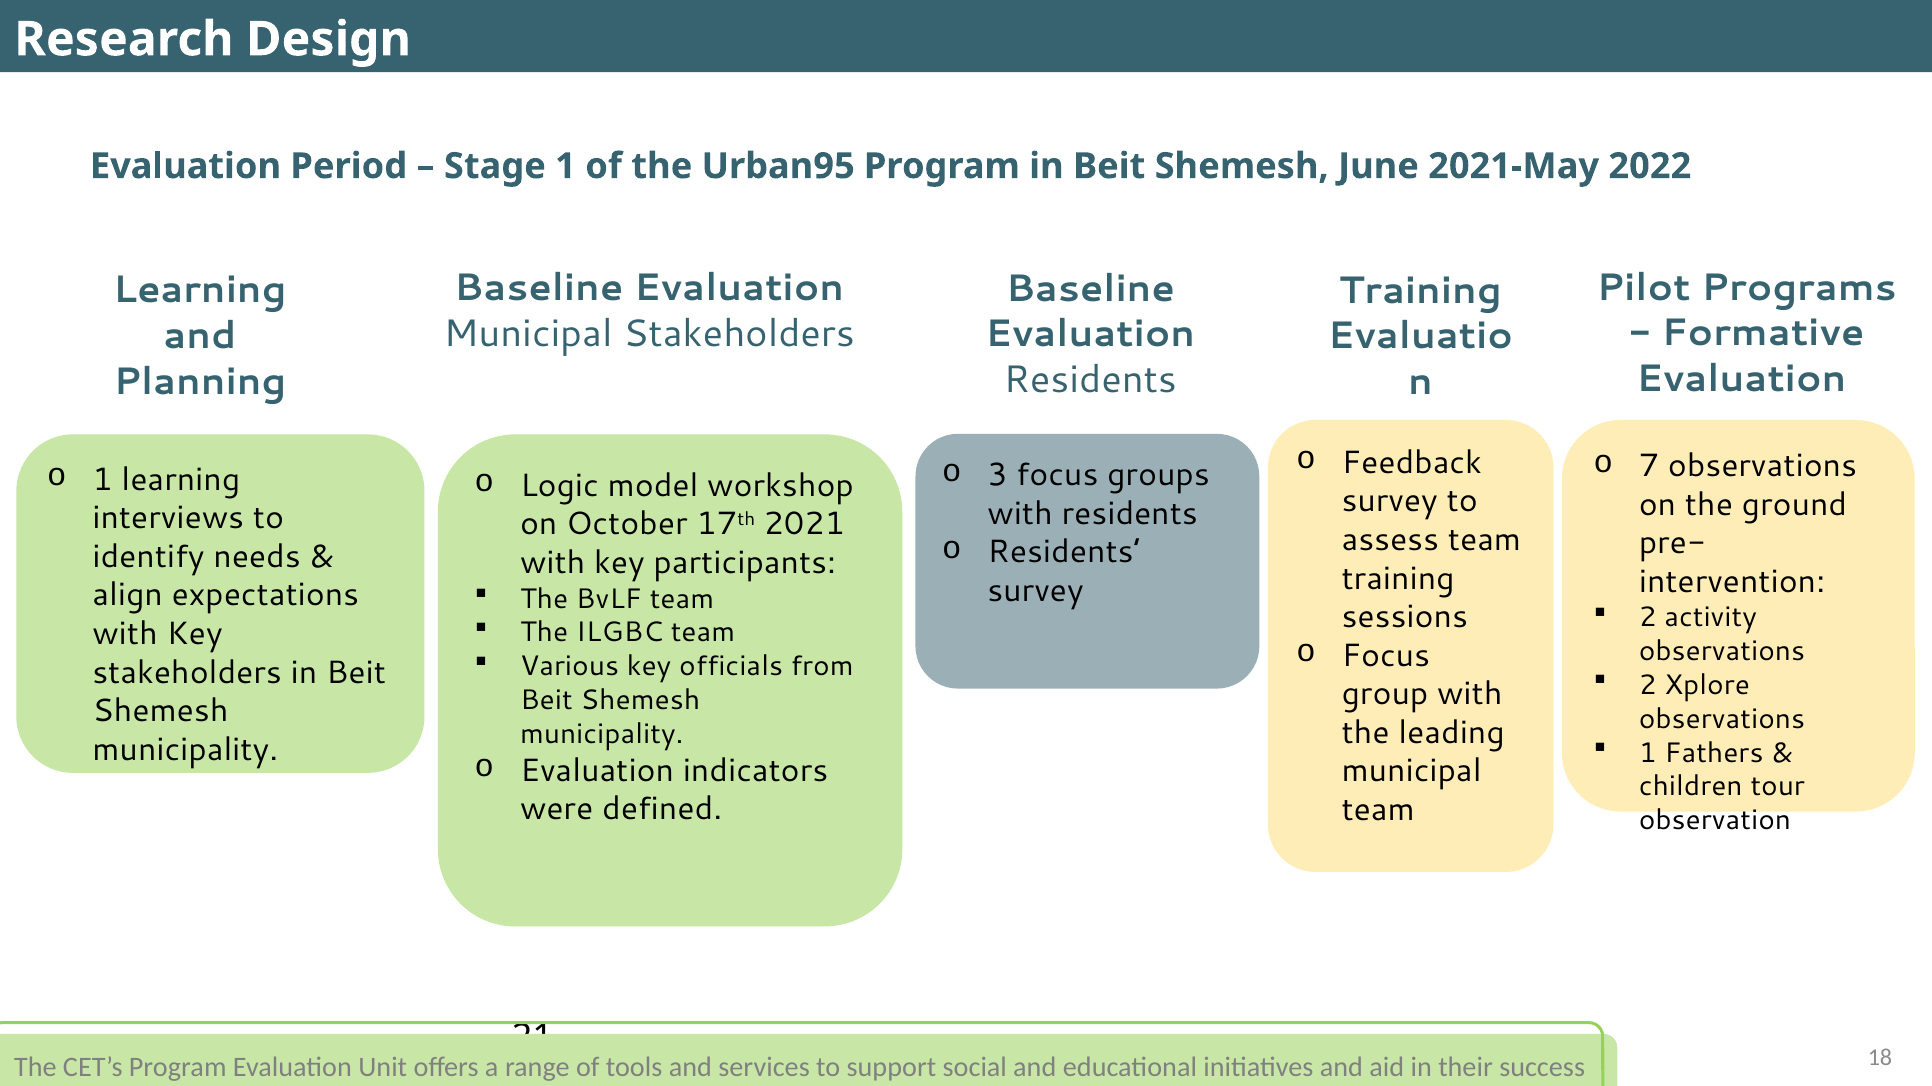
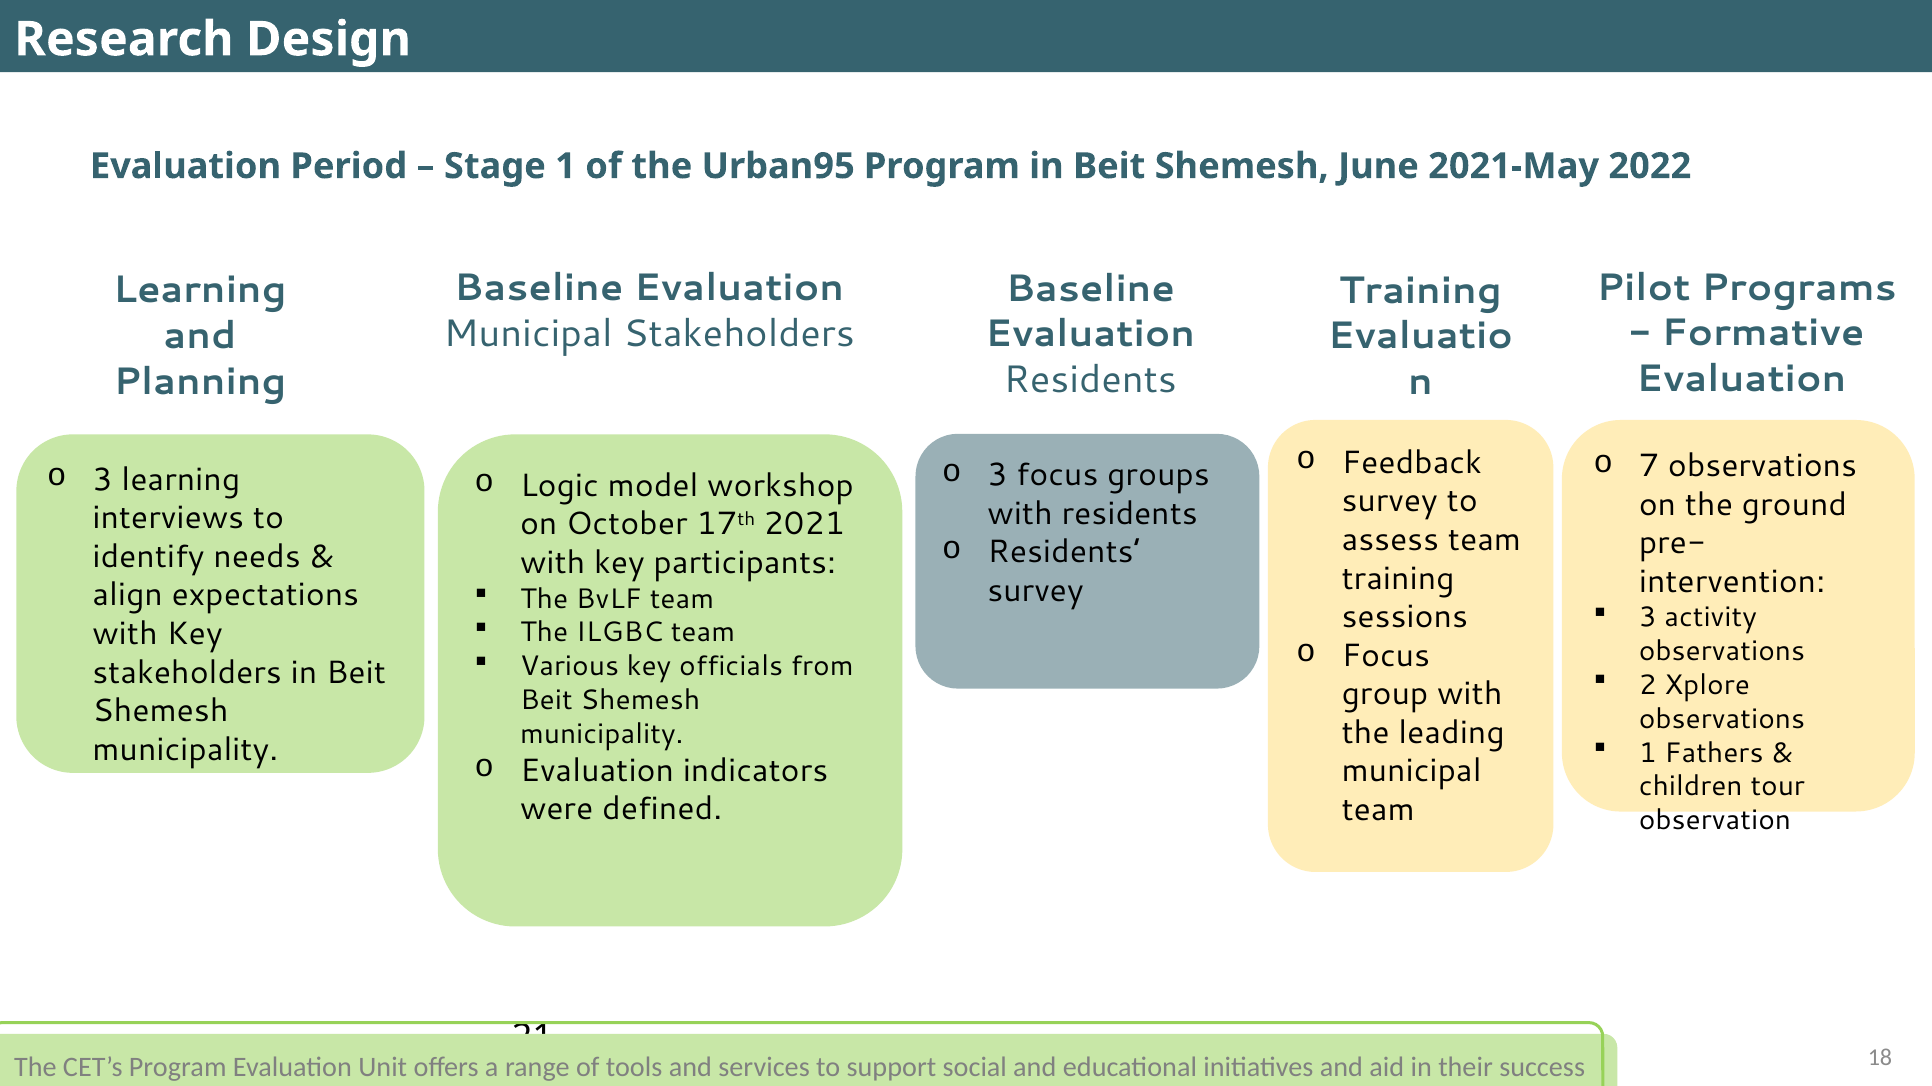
1 at (103, 480): 1 -> 3
2 at (1648, 618): 2 -> 3
